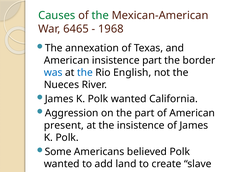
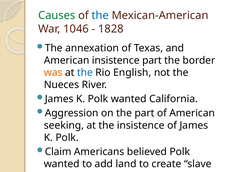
the at (100, 15) colour: green -> blue
6465: 6465 -> 1046
1968: 1968 -> 1828
was colour: blue -> orange
present: present -> seeking
Some: Some -> Claim
